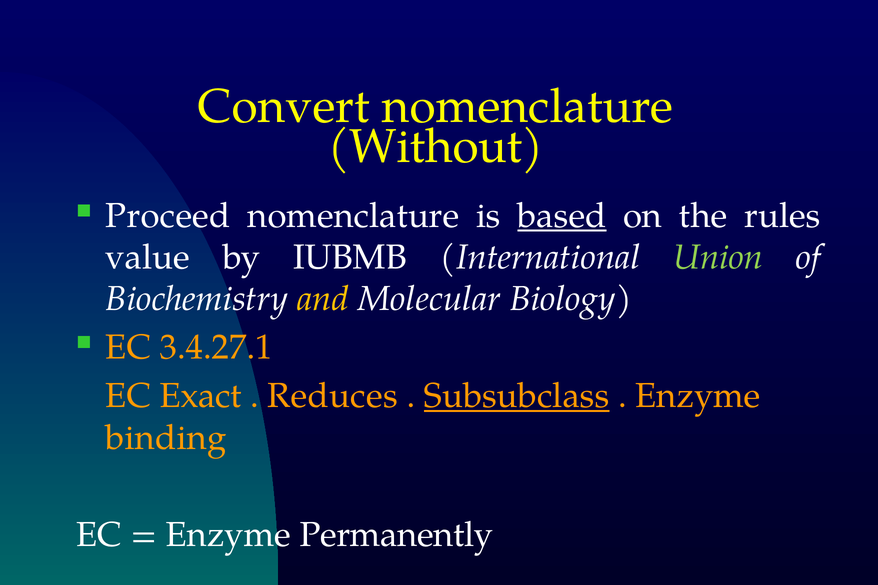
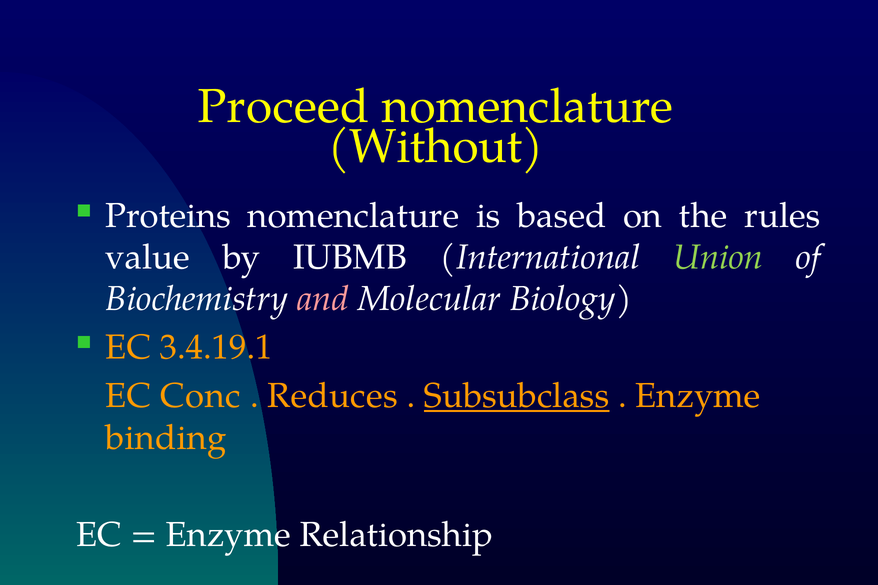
Convert: Convert -> Proceed
Proceed: Proceed -> Proteins
based underline: present -> none
and colour: yellow -> pink
3.4.27.1: 3.4.27.1 -> 3.4.19.1
Exact: Exact -> Conc
Permanently: Permanently -> Relationship
